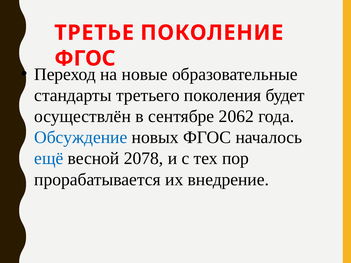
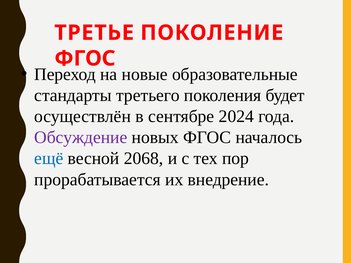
2062: 2062 -> 2024
Обсуждение colour: blue -> purple
2078: 2078 -> 2068
